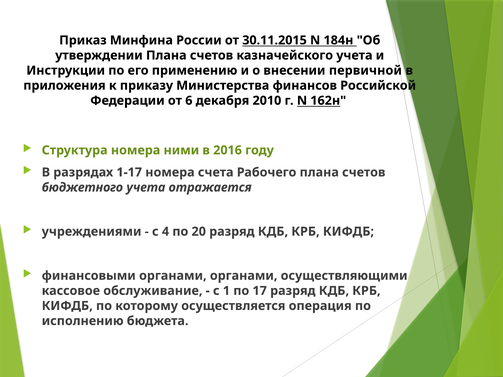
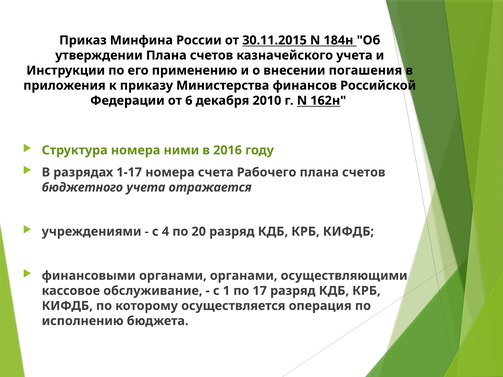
первичной: первичной -> погашения
